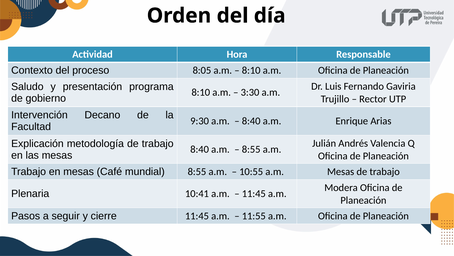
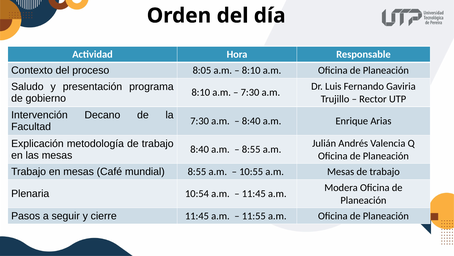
3:30 at (250, 92): 3:30 -> 7:30
9:30 at (200, 121): 9:30 -> 7:30
10:41: 10:41 -> 10:54
